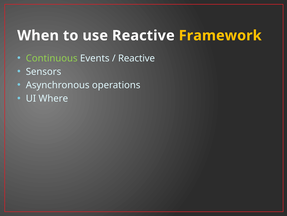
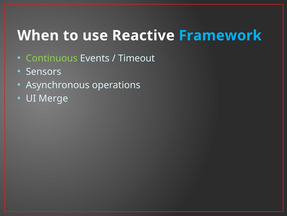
Framework colour: yellow -> light blue
Reactive at (137, 58): Reactive -> Timeout
Where: Where -> Merge
